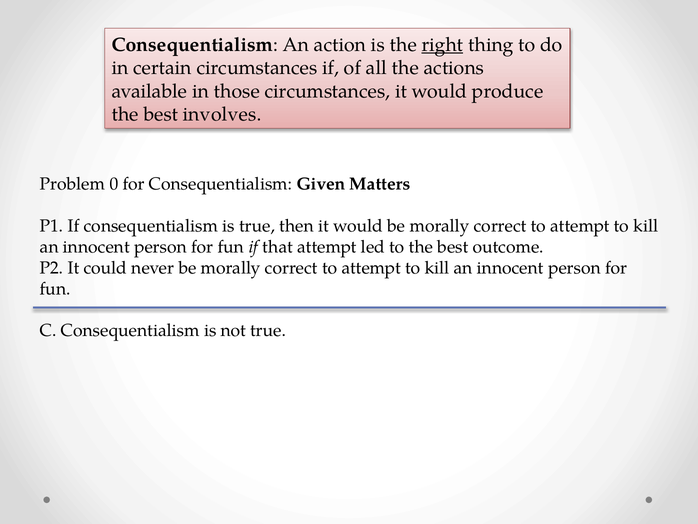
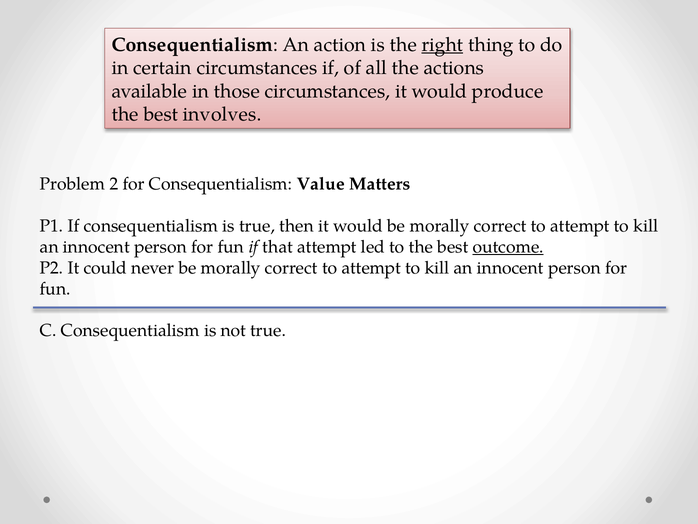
0: 0 -> 2
Given: Given -> Value
outcome underline: none -> present
